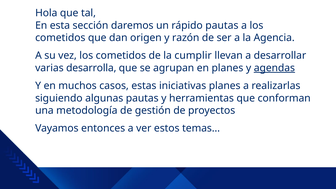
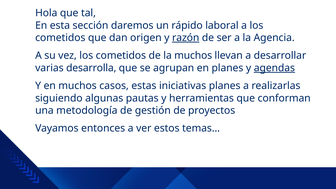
rápido pautas: pautas -> laboral
razón underline: none -> present
la cumplir: cumplir -> muchos
